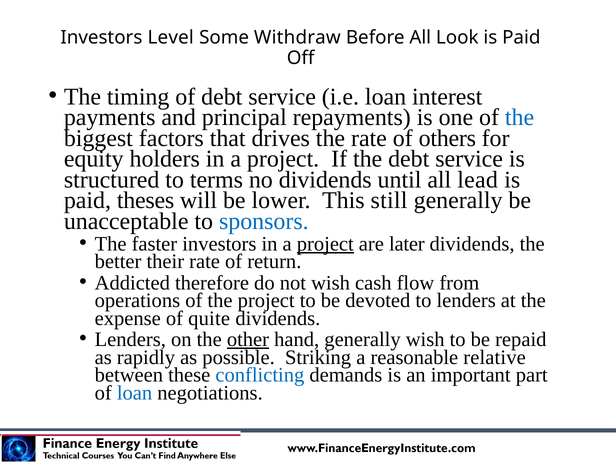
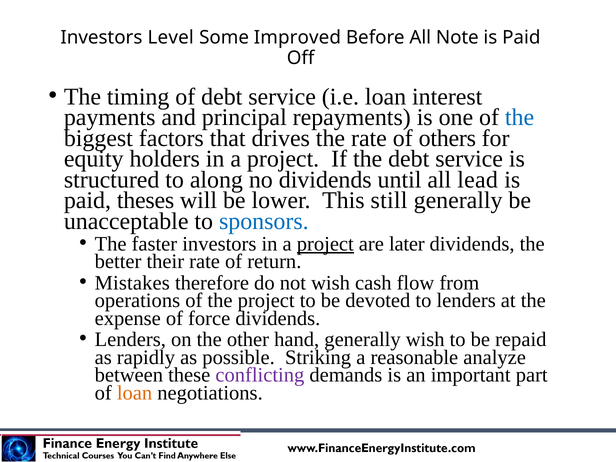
Withdraw: Withdraw -> Improved
Look: Look -> Note
terms: terms -> along
Addicted: Addicted -> Mistakes
quite: quite -> force
other underline: present -> none
relative: relative -> analyze
conflicting colour: blue -> purple
loan at (135, 393) colour: blue -> orange
